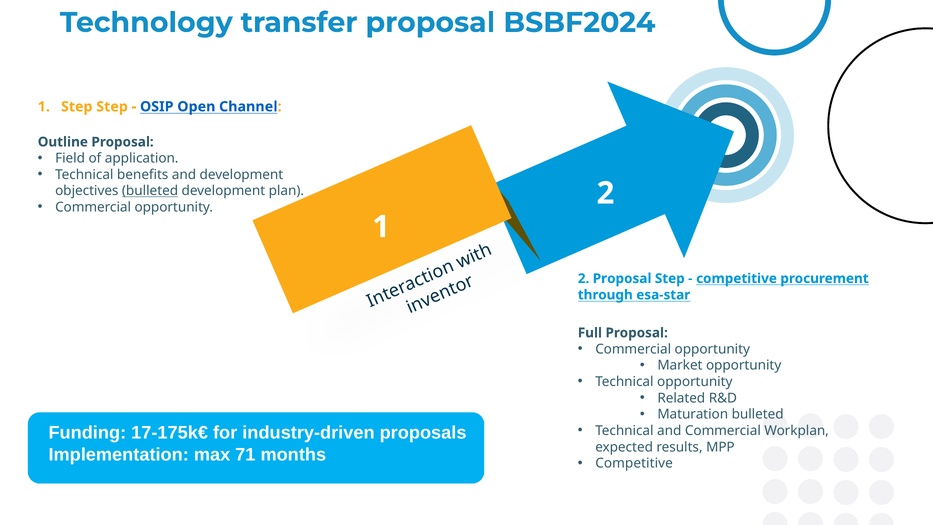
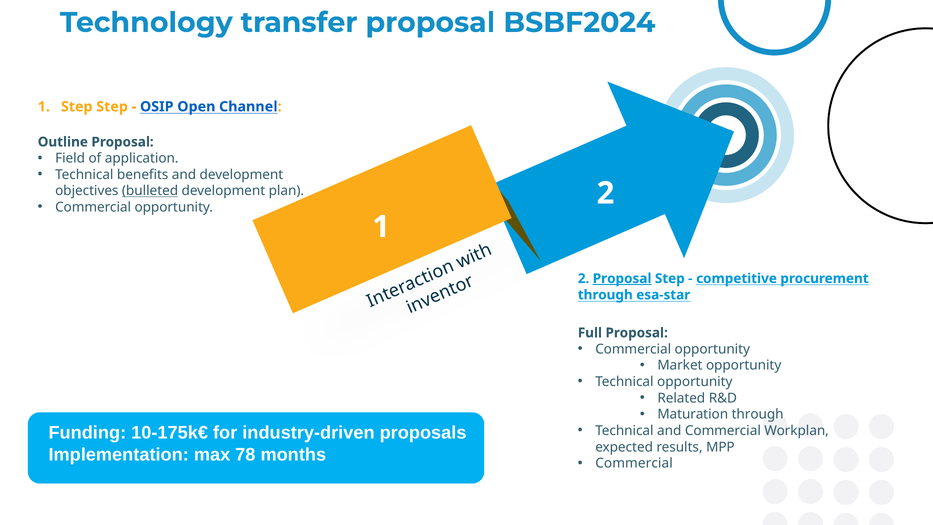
Proposal at (622, 278) underline: none -> present
Maturation bulleted: bulleted -> through
17-175k€: 17-175k€ -> 10-175k€
71: 71 -> 78
Competitive at (634, 463): Competitive -> Commercial
